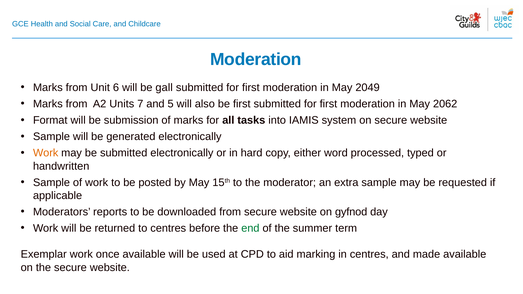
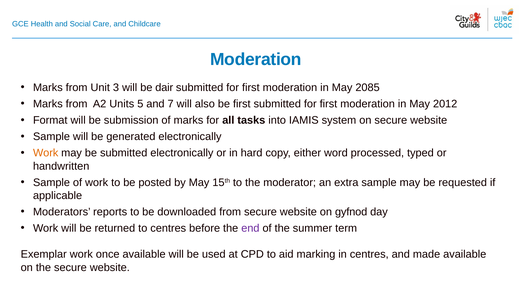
6: 6 -> 3
gall: gall -> dair
2049: 2049 -> 2085
7: 7 -> 5
5: 5 -> 7
2062: 2062 -> 2012
end colour: green -> purple
